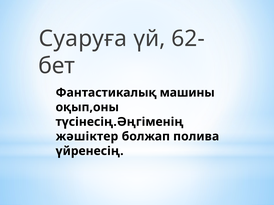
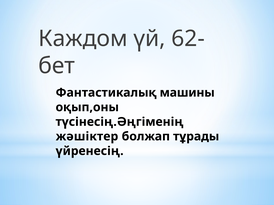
Суаруға: Суаруға -> Каждом
полива: полива -> тұрады
